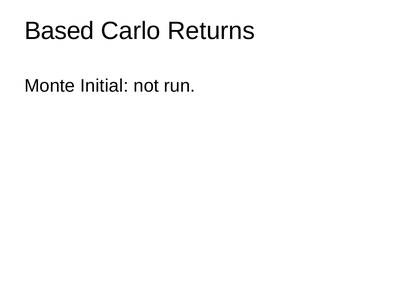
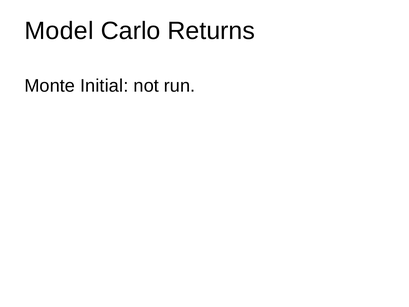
Based: Based -> Model
